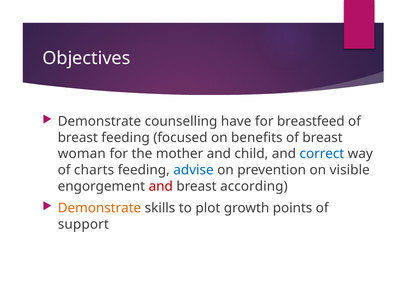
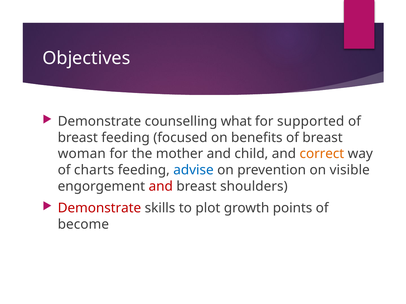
have: have -> what
breastfeed: breastfeed -> supported
correct colour: blue -> orange
according: according -> shoulders
Demonstrate at (99, 208) colour: orange -> red
support: support -> become
